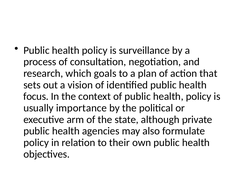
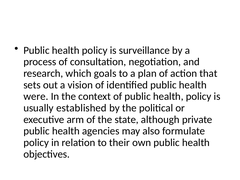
focus: focus -> were
importance: importance -> established
